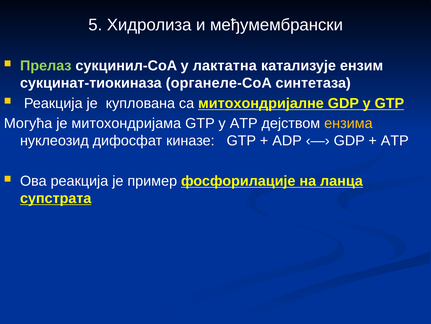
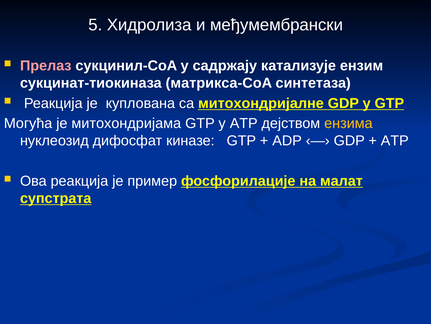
Прелаз colour: light green -> pink
лактатна: лактатна -> садржају
органеле-CoA: органеле-CoA -> матрикса-CoA
ланца: ланца -> малат
